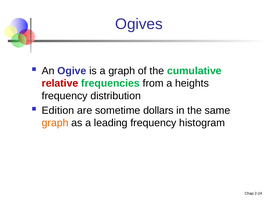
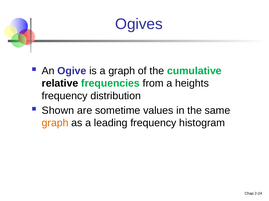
relative colour: red -> black
Edition: Edition -> Shown
dollars: dollars -> values
